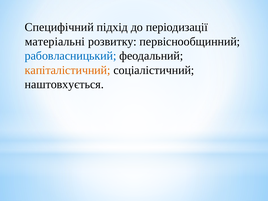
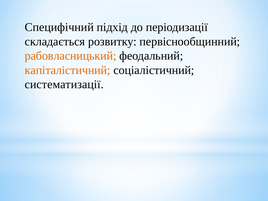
матеріальні: матеріальні -> складається
рабовласницький colour: blue -> orange
наштовхується: наштовхується -> систематизації
